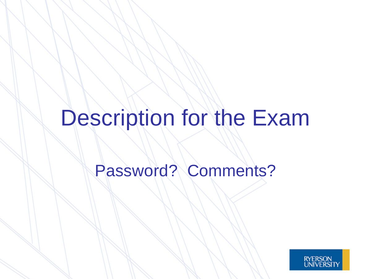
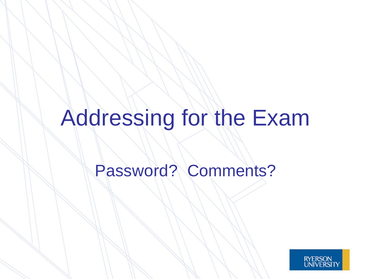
Description: Description -> Addressing
